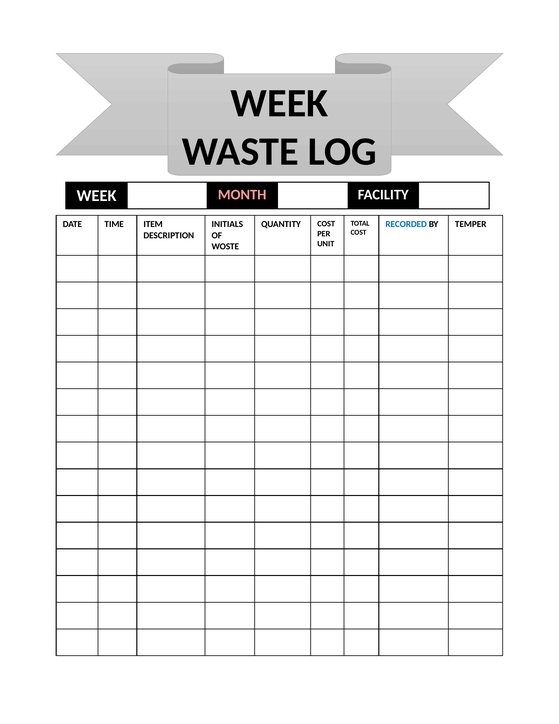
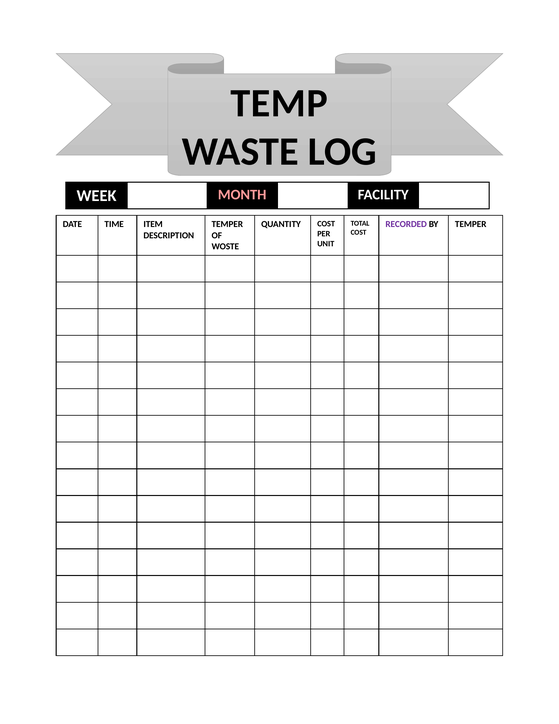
WEEK at (279, 103): WEEK -> TEMP
INITIALS at (227, 224): INITIALS -> TEMPER
RECORDED colour: blue -> purple
